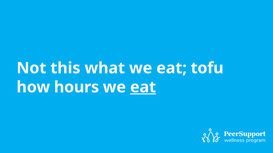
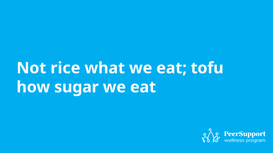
this: this -> rice
hours: hours -> sugar
eat at (143, 87) underline: present -> none
